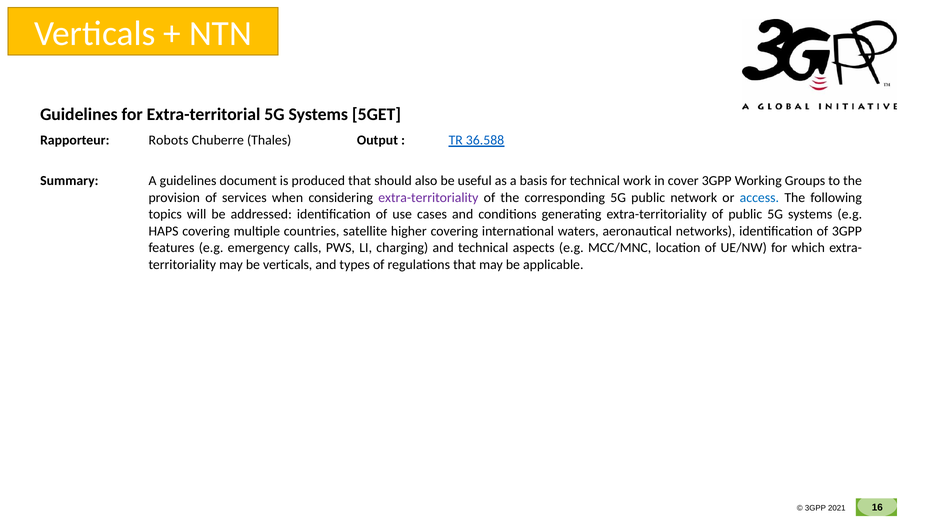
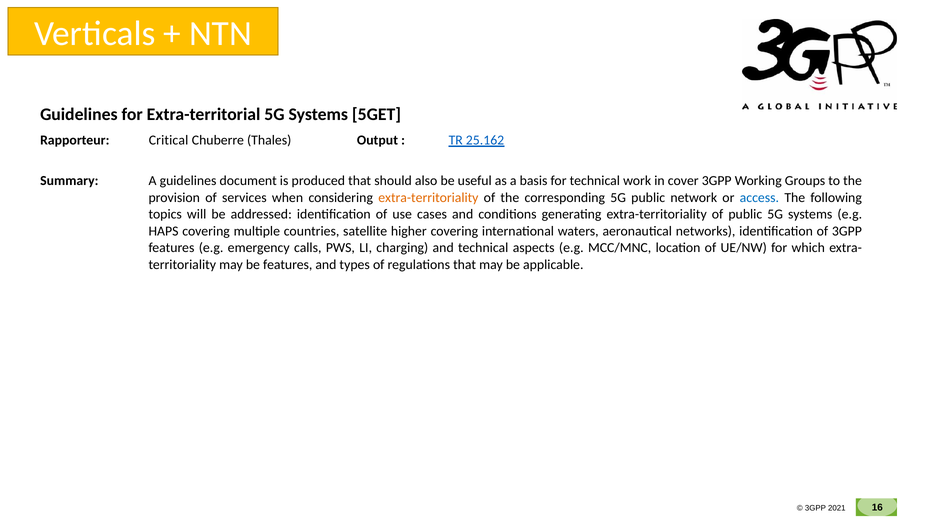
Robots: Robots -> Critical
36.588: 36.588 -> 25.162
extra-territoriality at (428, 198) colour: purple -> orange
be verticals: verticals -> features
